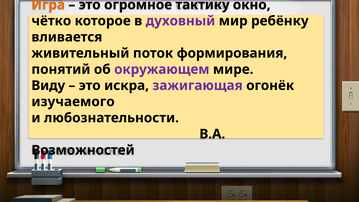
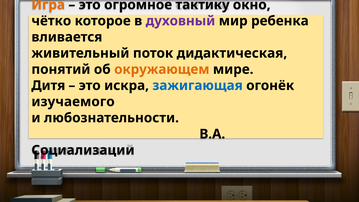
ребёнку: ребёнку -> ребенка
формирования: формирования -> дидактическая
окружающем colour: purple -> orange
Виду: Виду -> Дитя
зажигающая colour: purple -> blue
Возможностей: Возможностей -> Социализации
